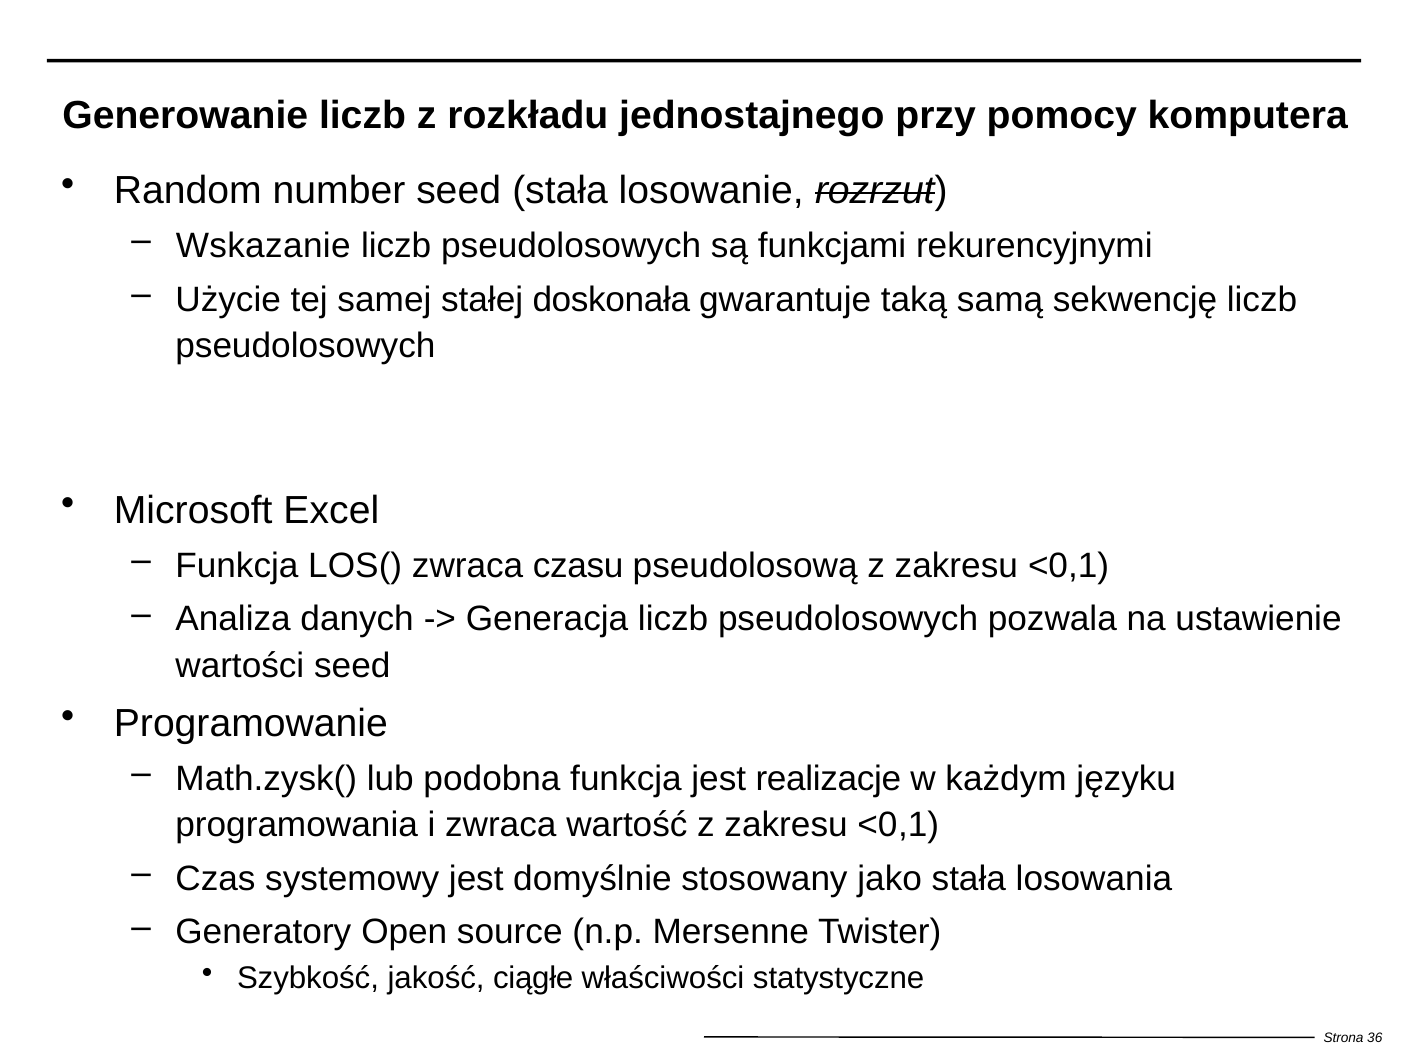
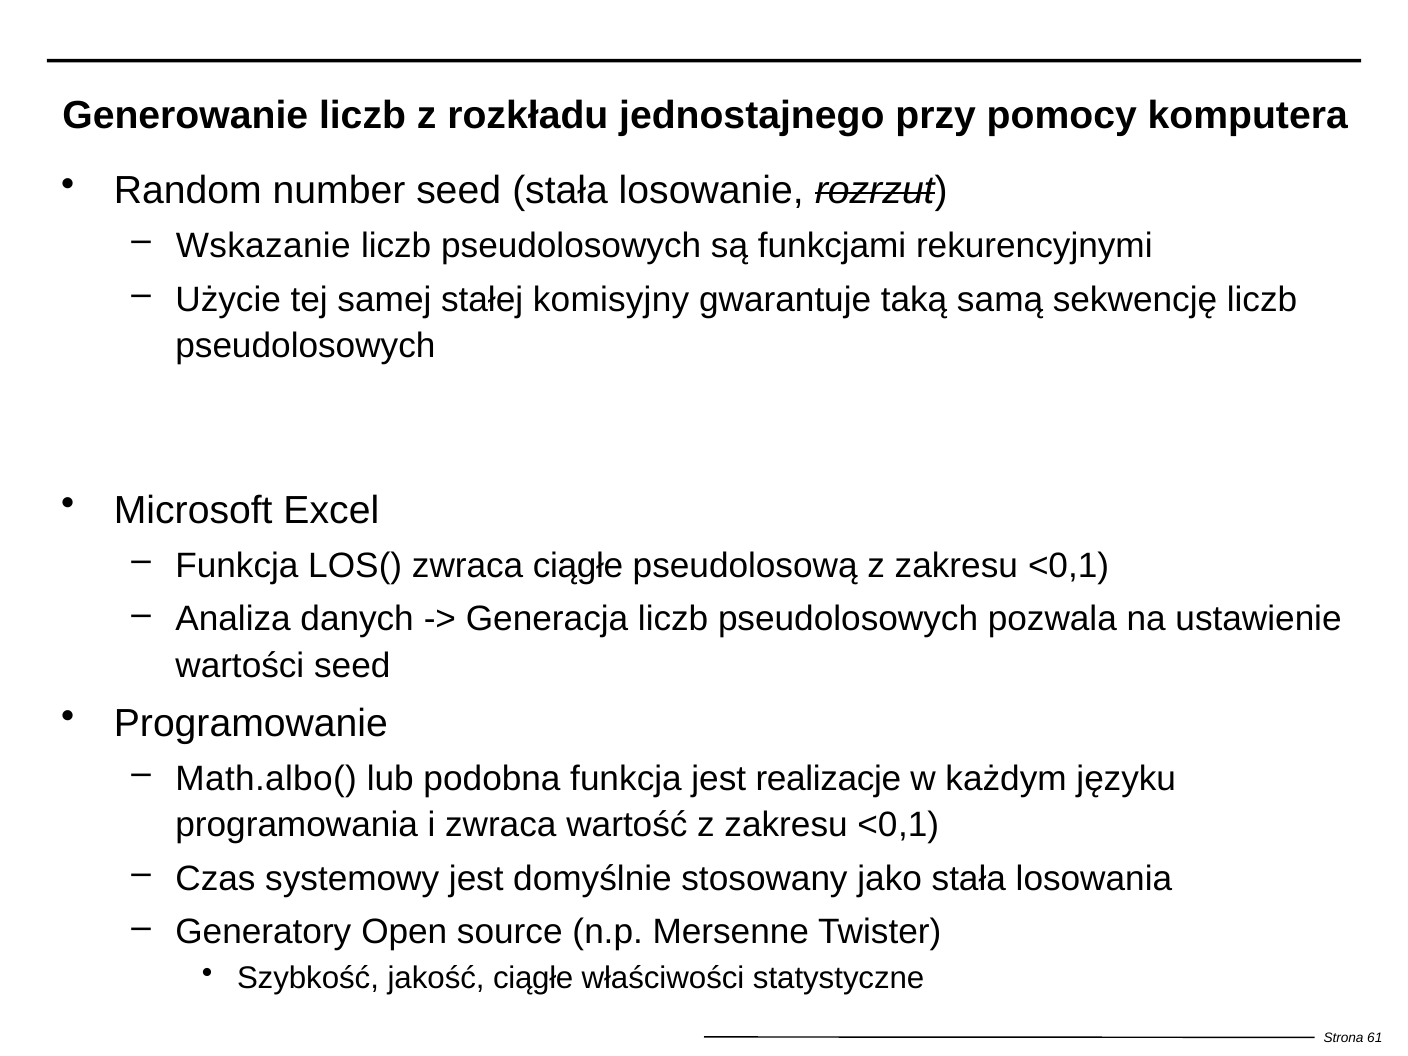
doskonała: doskonała -> komisyjny
zwraca czasu: czasu -> ciągłe
Math.zysk(: Math.zysk( -> Math.albo(
36: 36 -> 61
